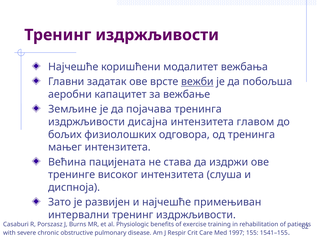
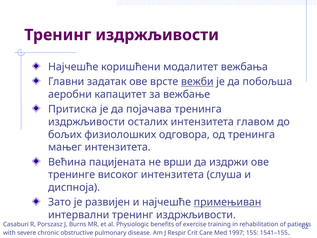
Земљине: Земљине -> Притиска
дисајна: дисајна -> осталих
става: става -> врши
примењиван underline: none -> present
